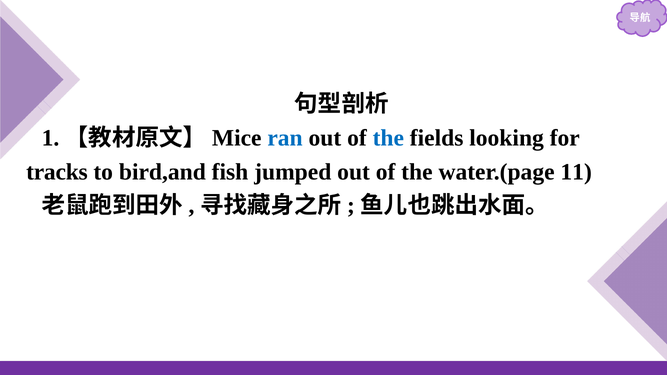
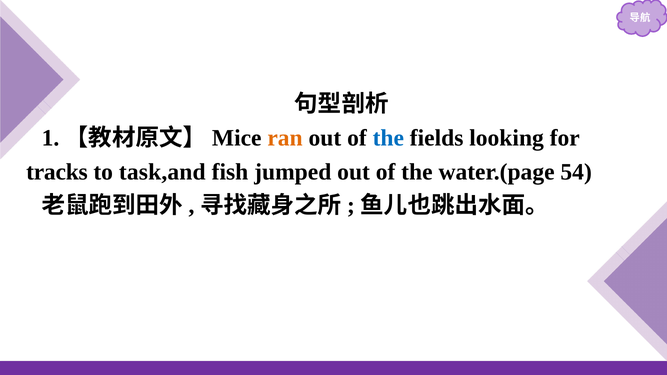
ran colour: blue -> orange
bird,and: bird,and -> task,and
11: 11 -> 54
